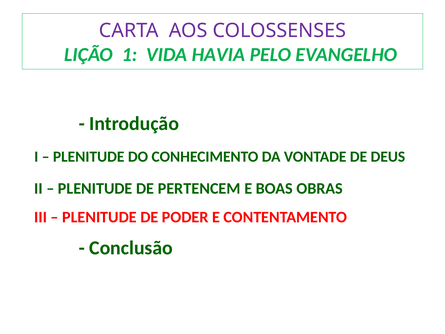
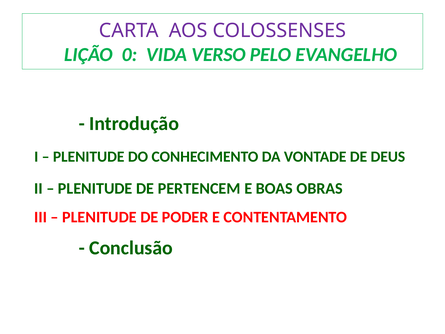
1: 1 -> 0
HAVIA: HAVIA -> VERSO
